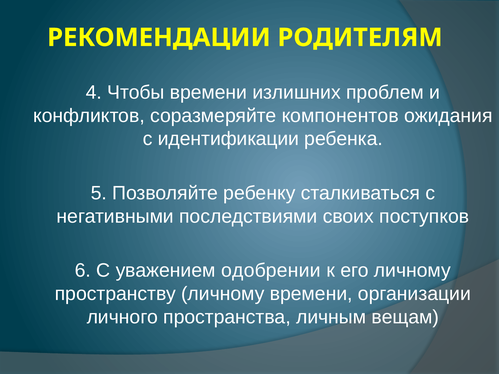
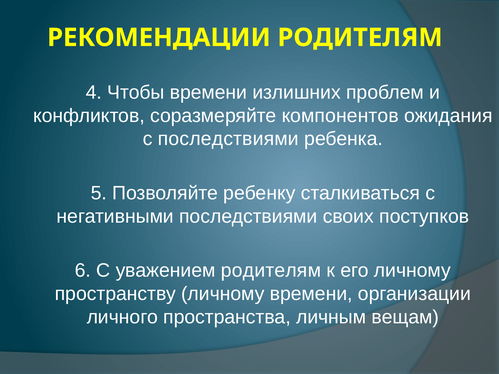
с идентификации: идентификации -> последствиями
уважением одобрении: одобрении -> родителям
